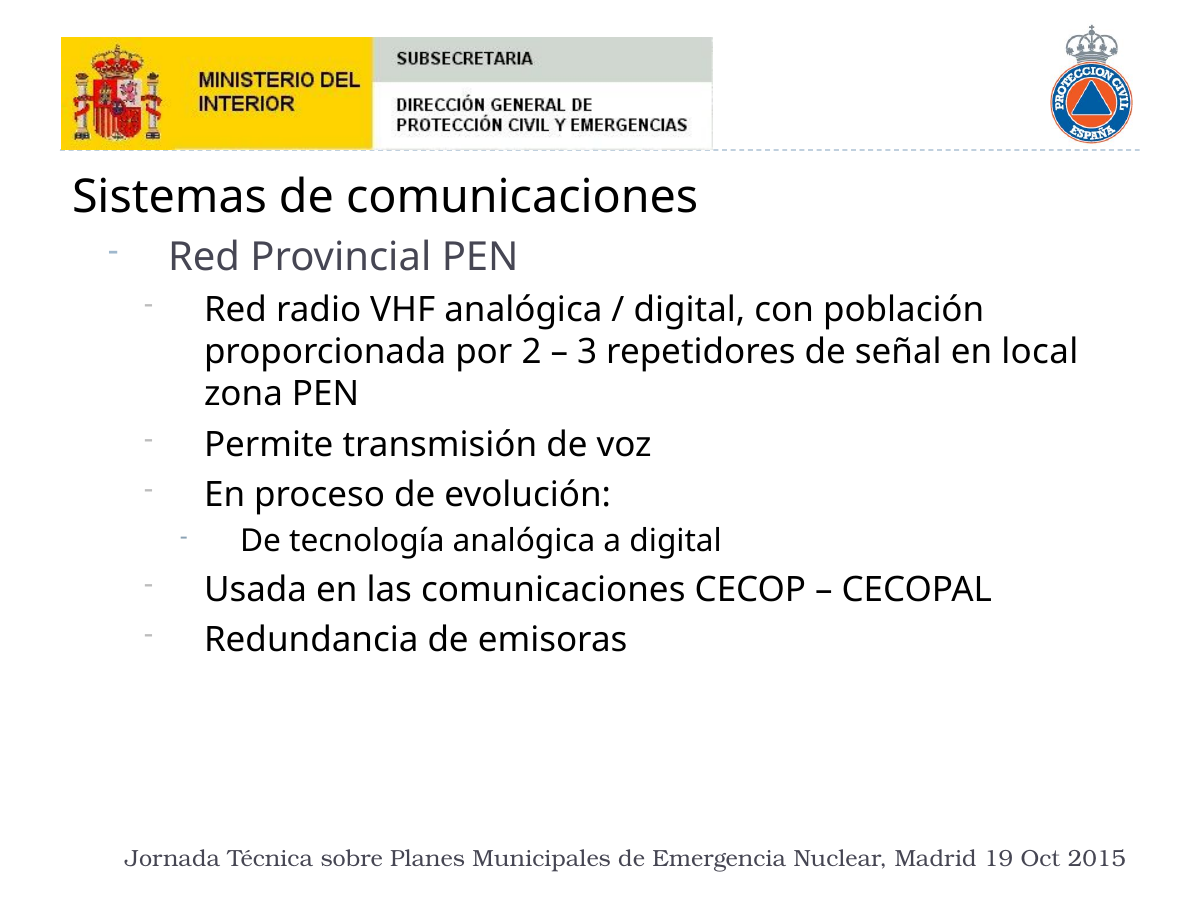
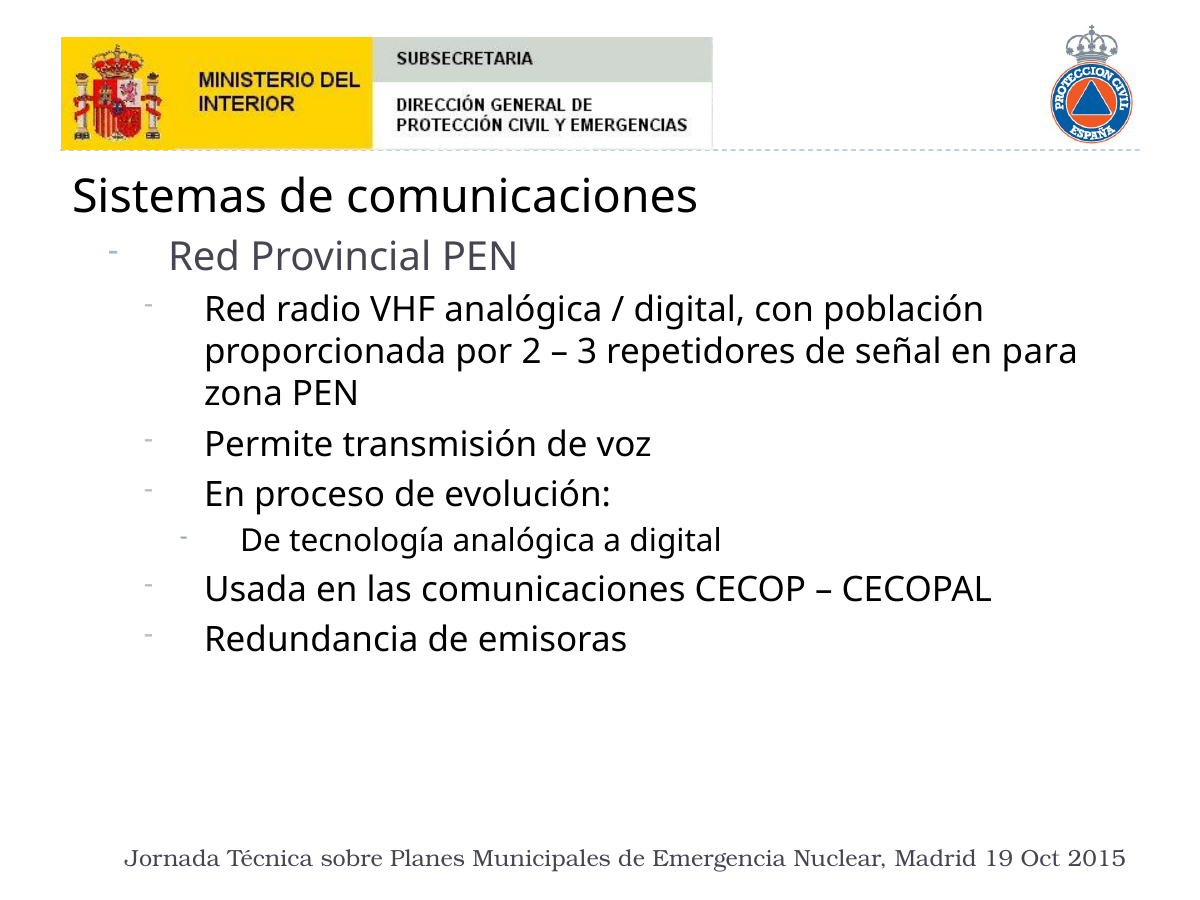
local: local -> para
